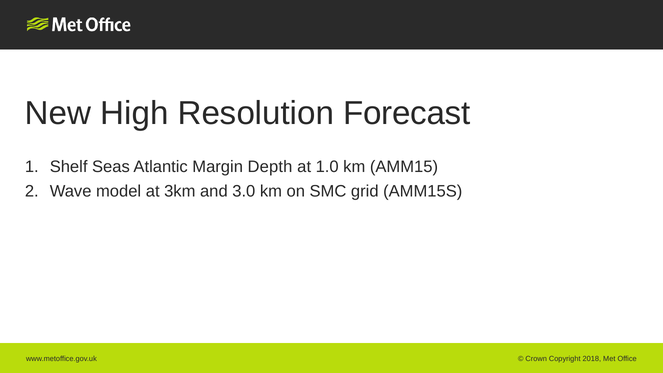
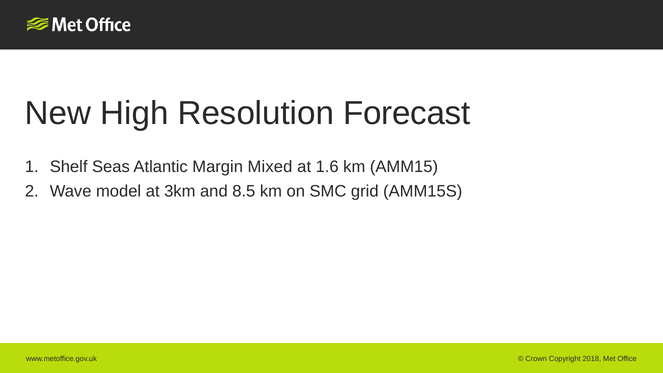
Depth: Depth -> Mixed
1.0: 1.0 -> 1.6
3.0: 3.0 -> 8.5
